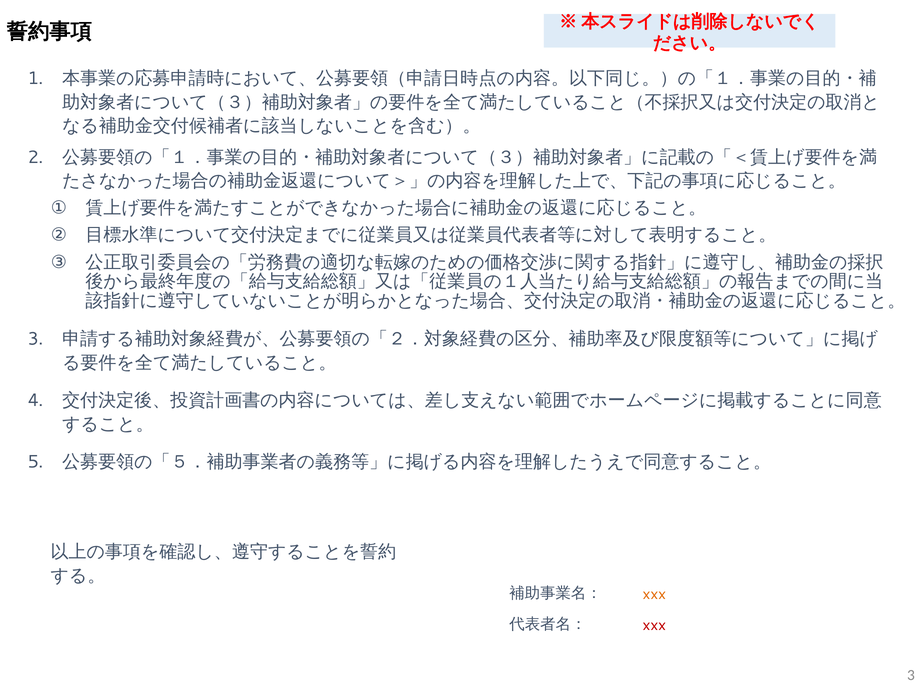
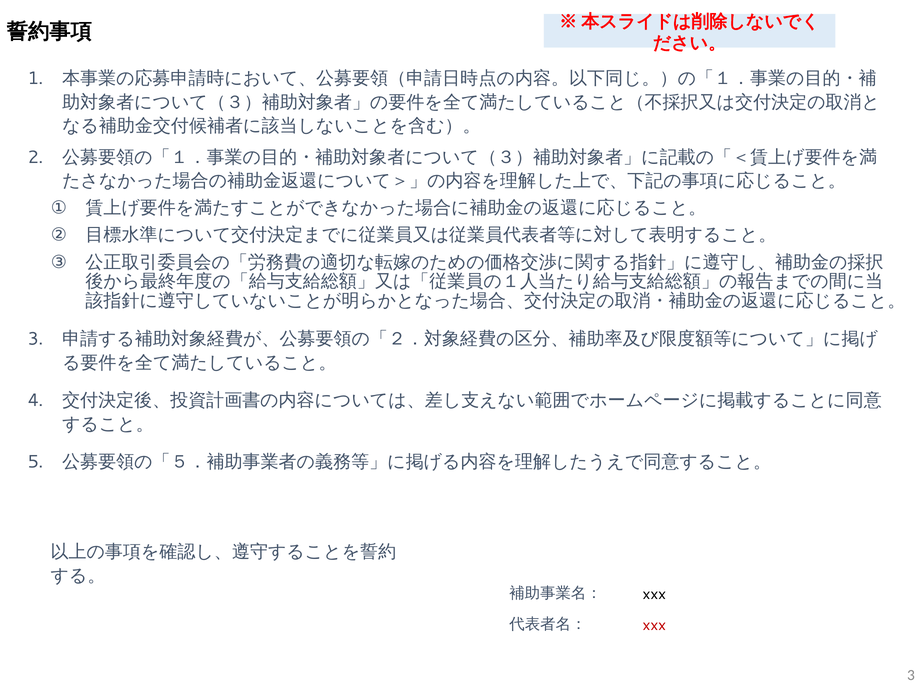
xxx at (654, 594) colour: orange -> black
